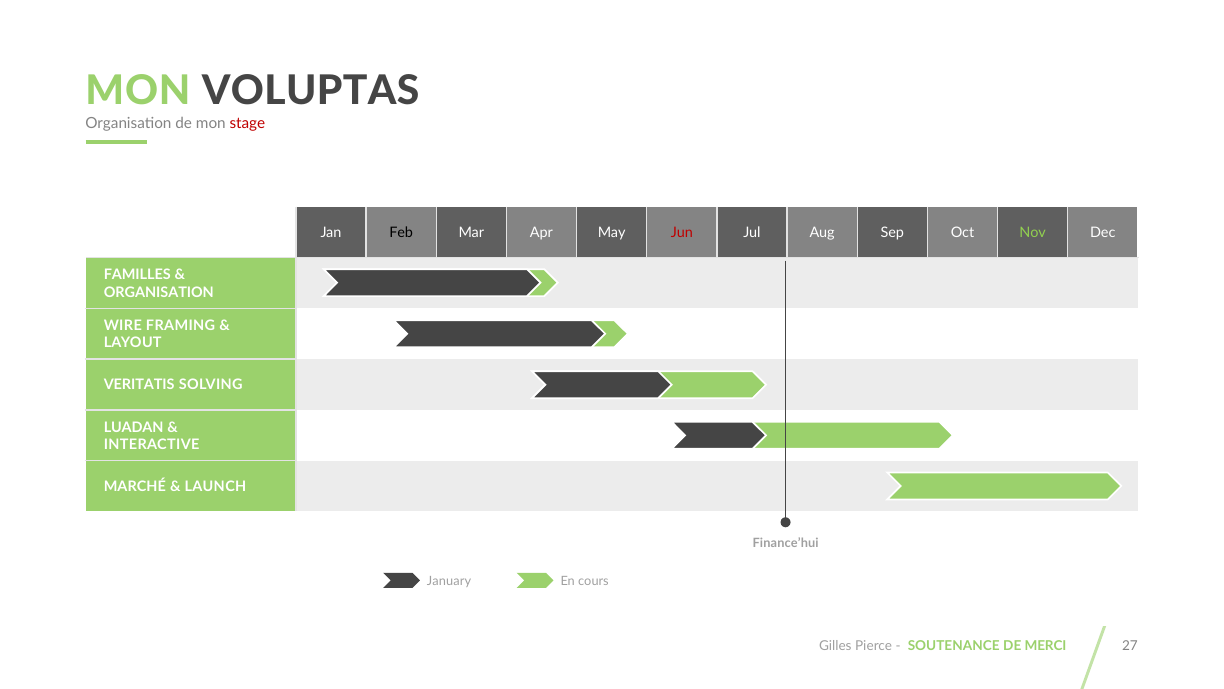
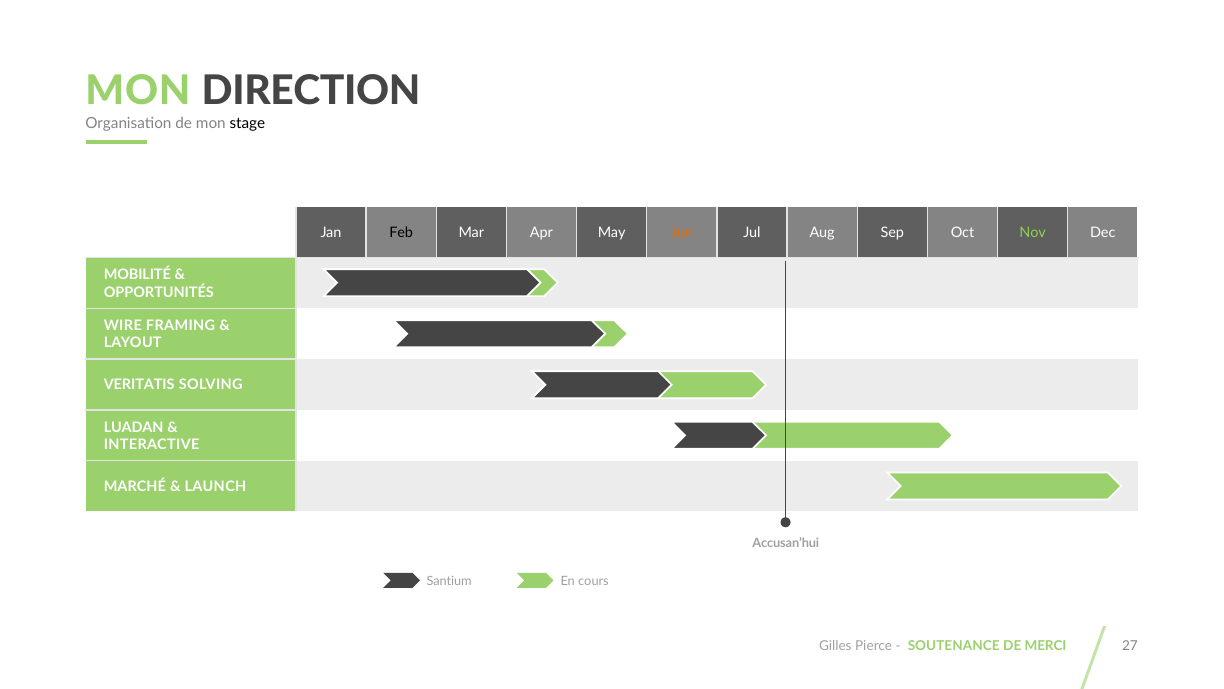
VOLUPTAS: VOLUPTAS -> DIRECTION
stage colour: red -> black
Jun colour: red -> orange
FAMILLES: FAMILLES -> MOBILITÉ
ORGANISATION at (159, 292): ORGANISATION -> OPPORTUNITÉS
Finance’hui: Finance’hui -> Accusan’hui
January: January -> Santium
